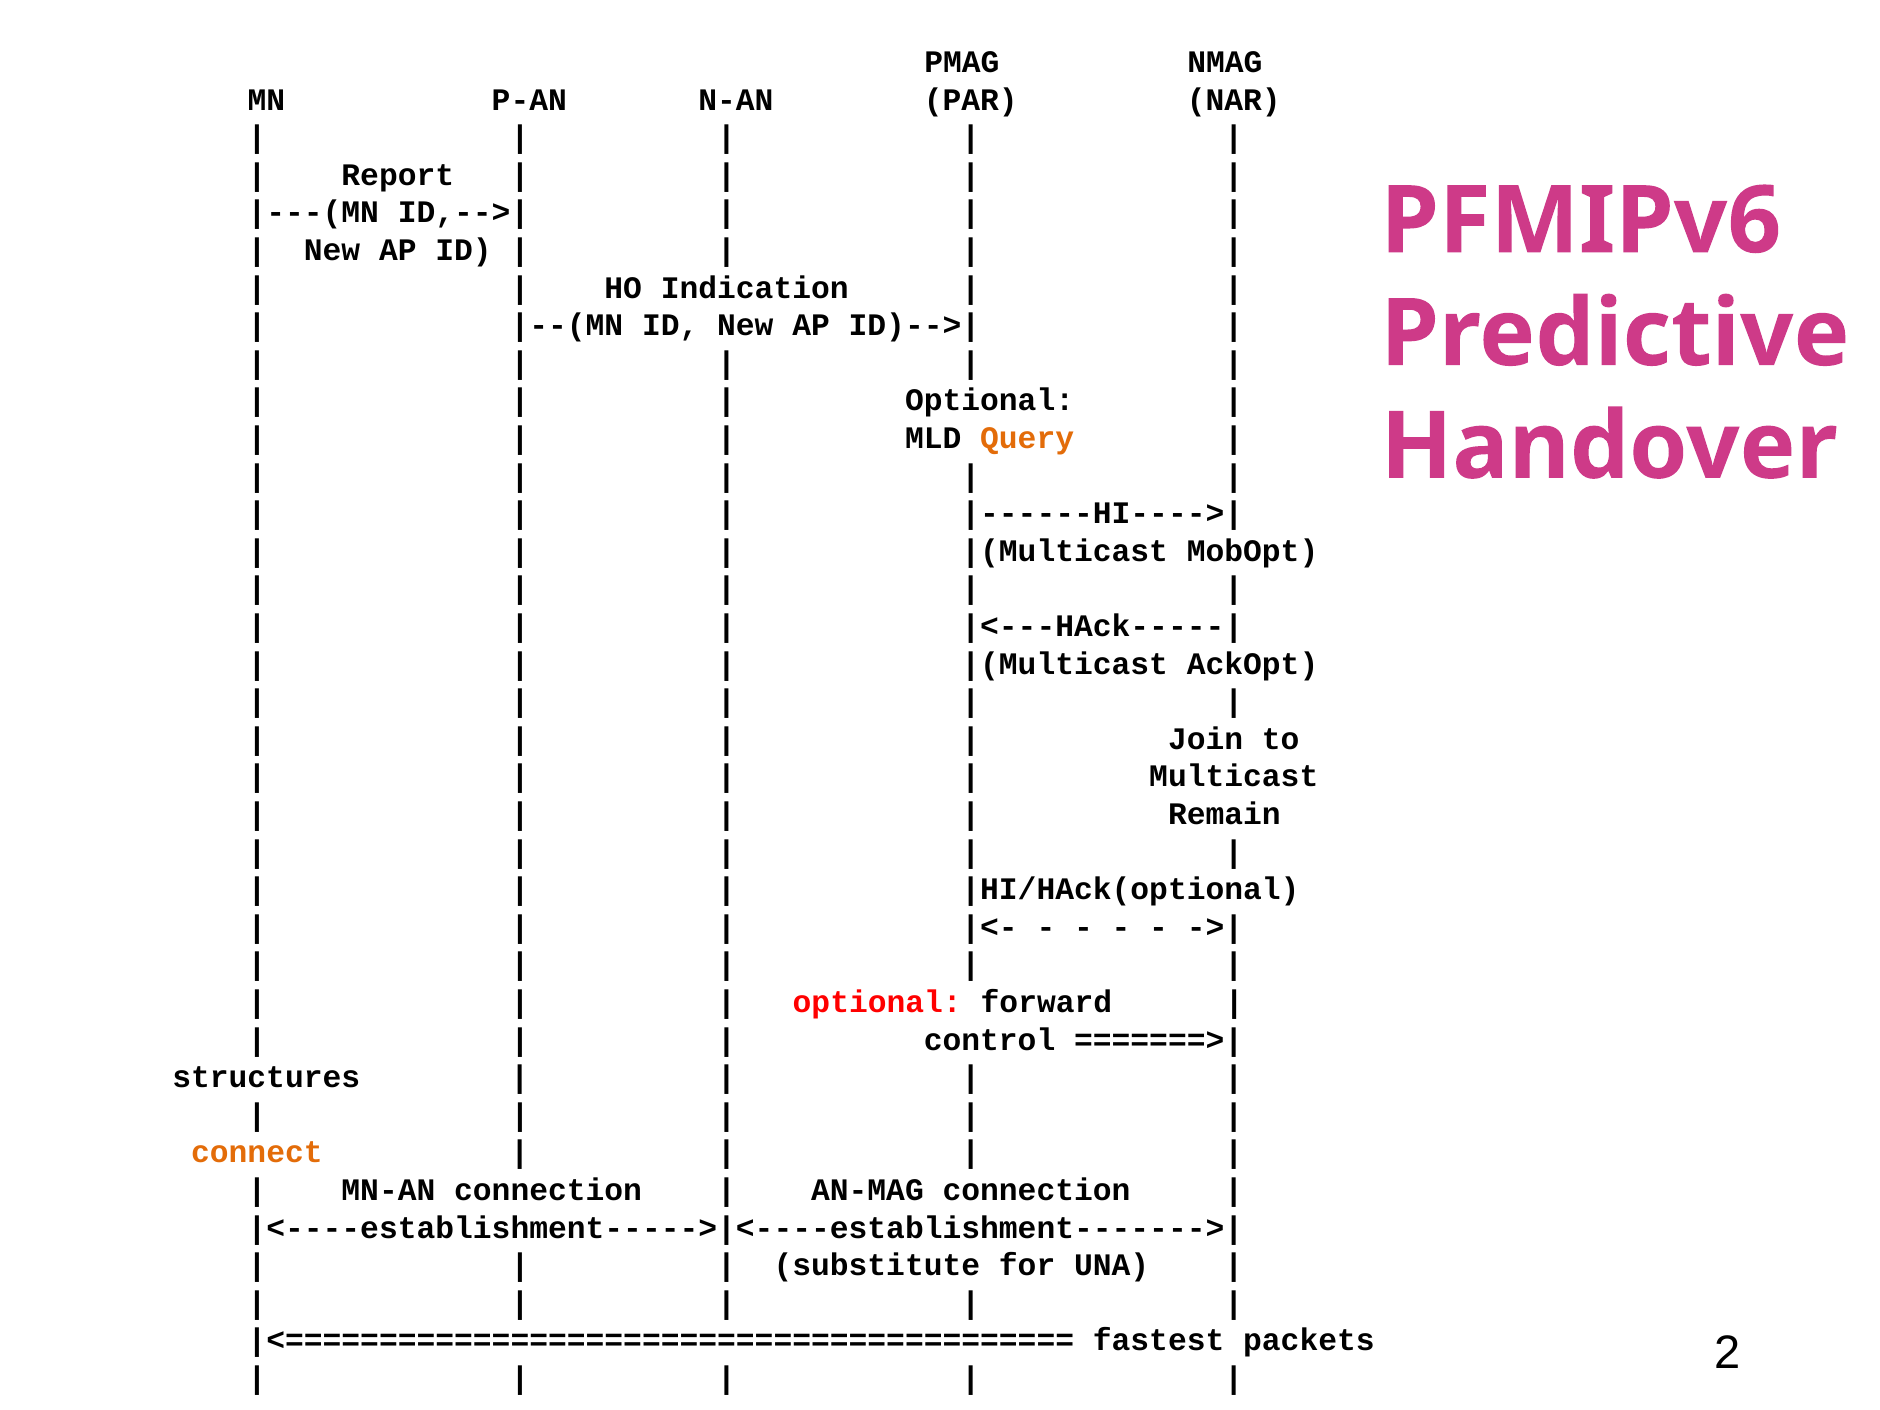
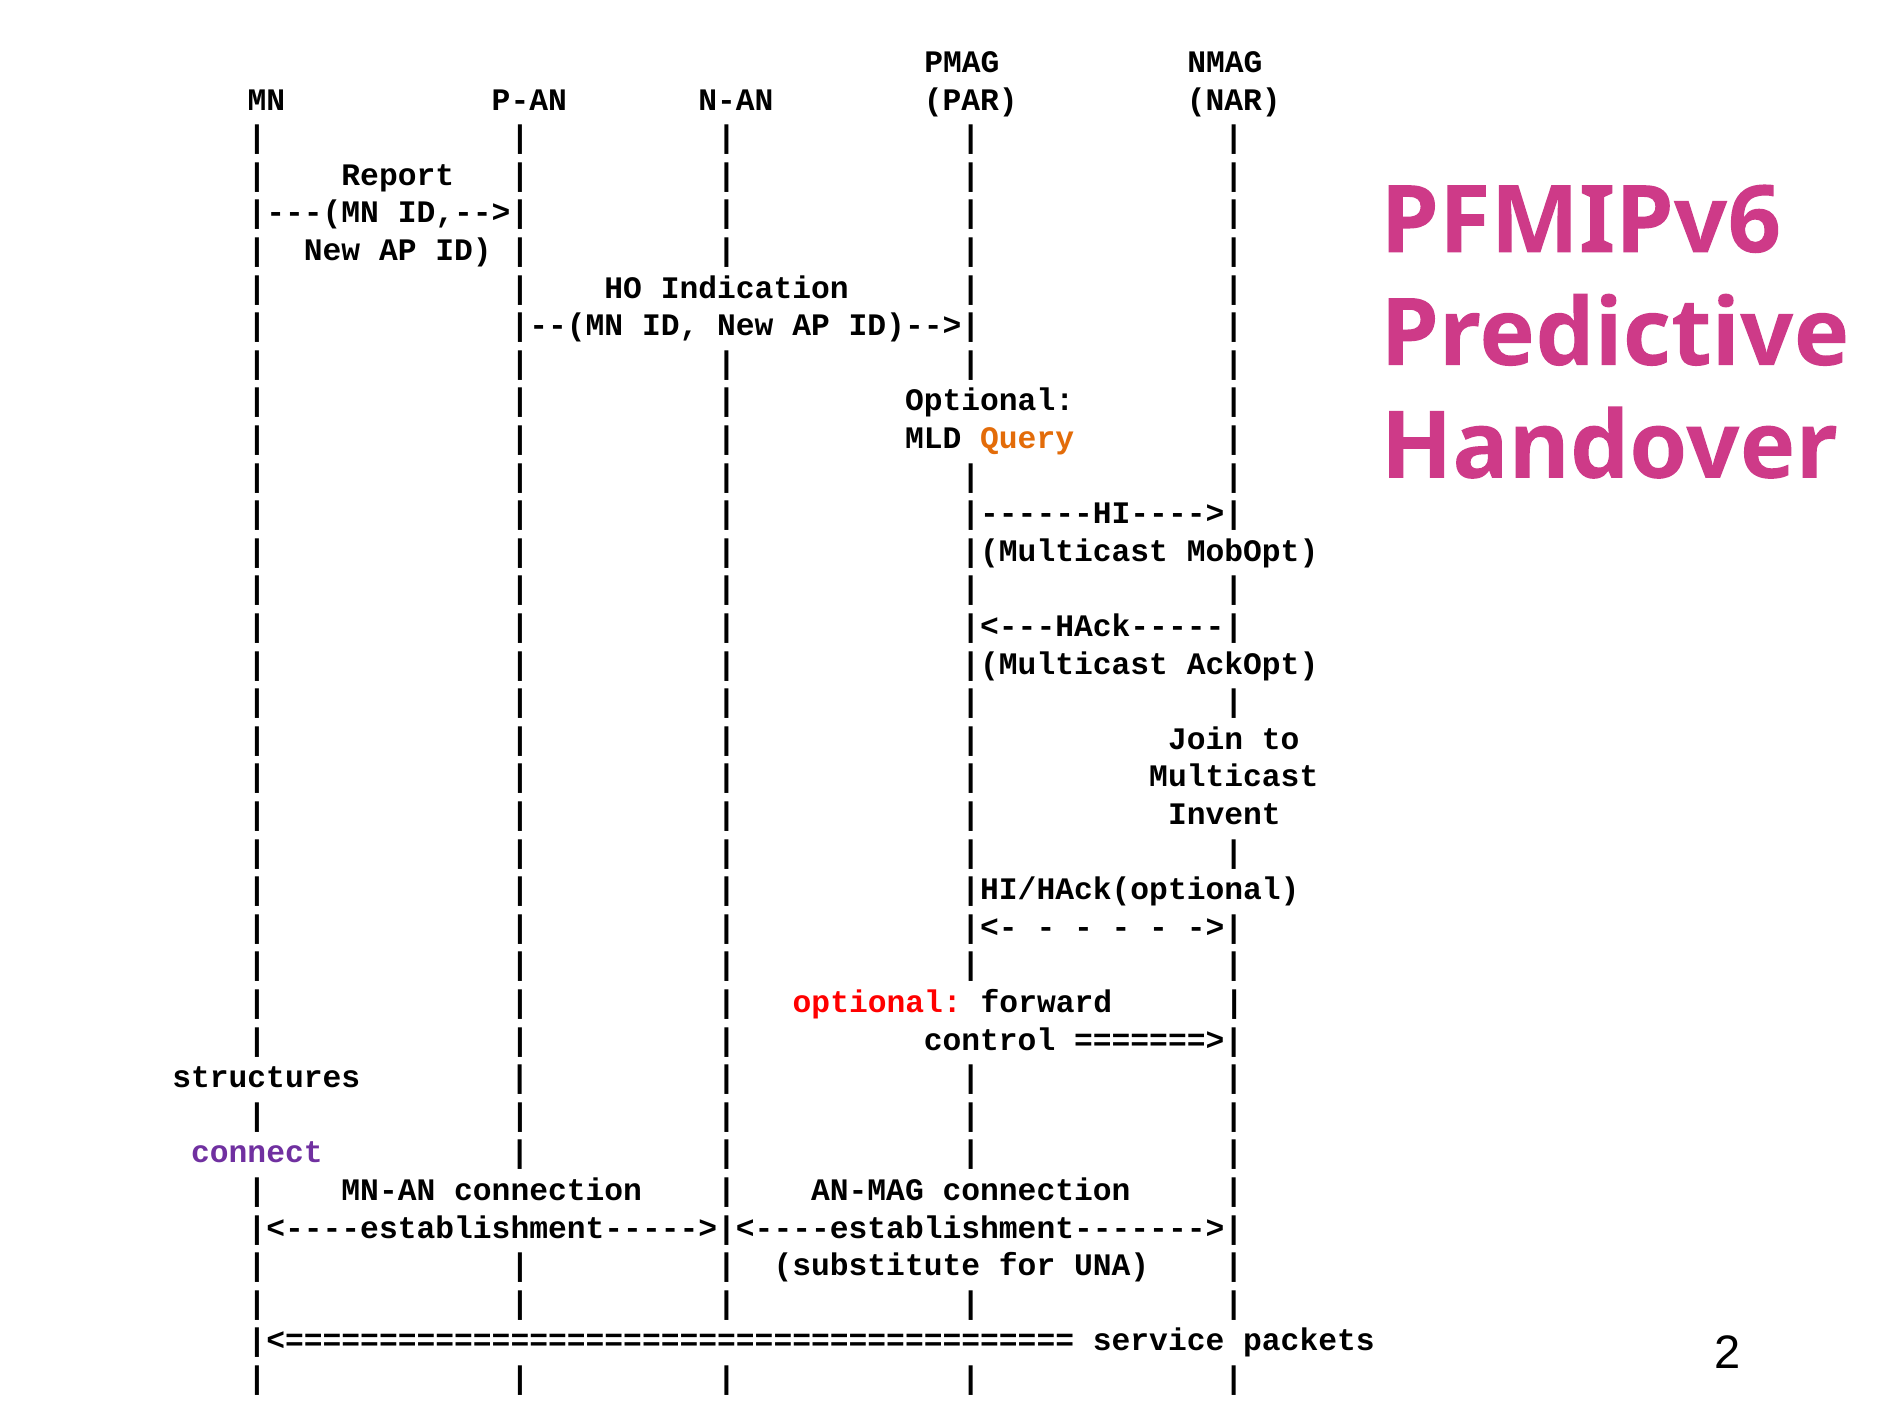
Remain: Remain -> Invent
connect colour: orange -> purple
fastest: fastest -> service
